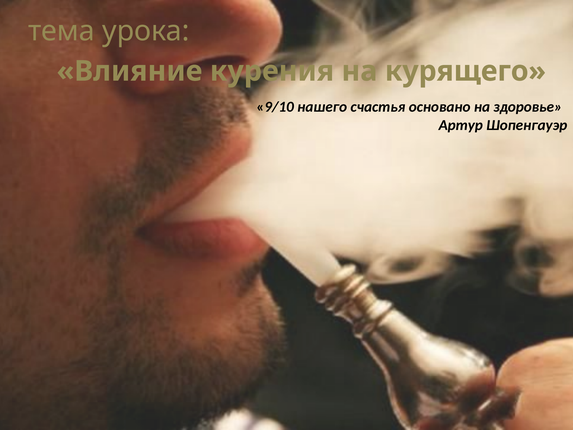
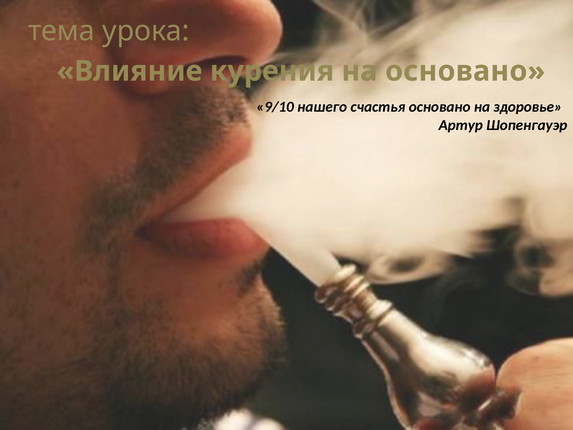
на курящего: курящего -> основано
